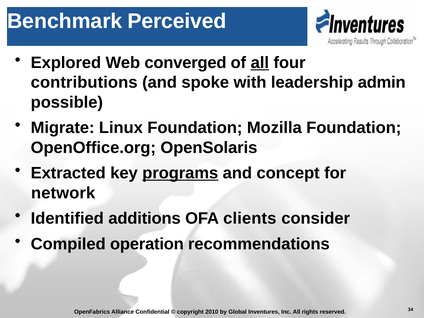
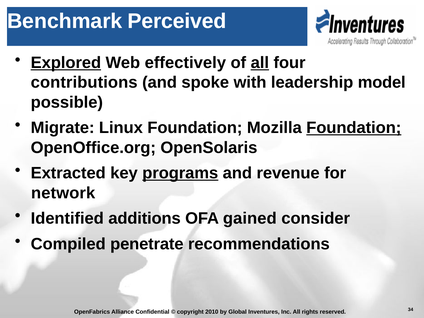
Explored underline: none -> present
converged: converged -> effectively
admin: admin -> model
Foundation at (354, 128) underline: none -> present
concept: concept -> revenue
clients: clients -> gained
operation: operation -> penetrate
